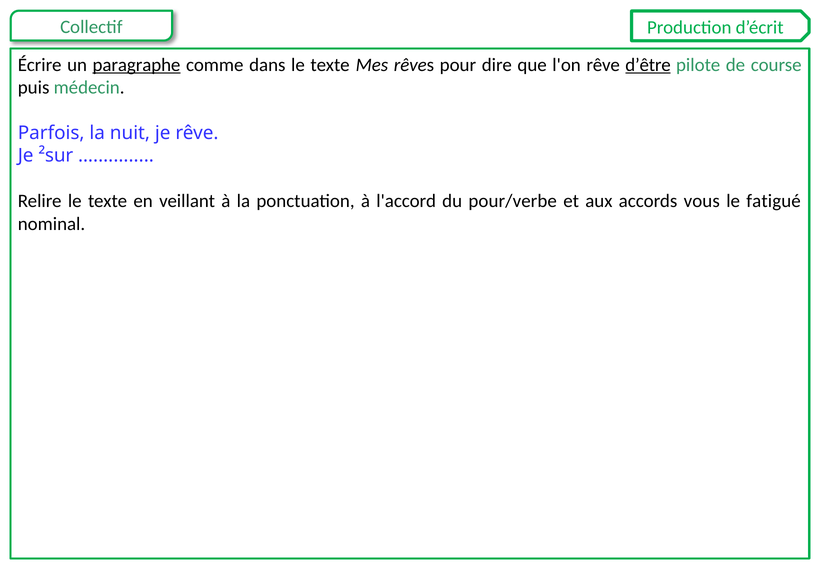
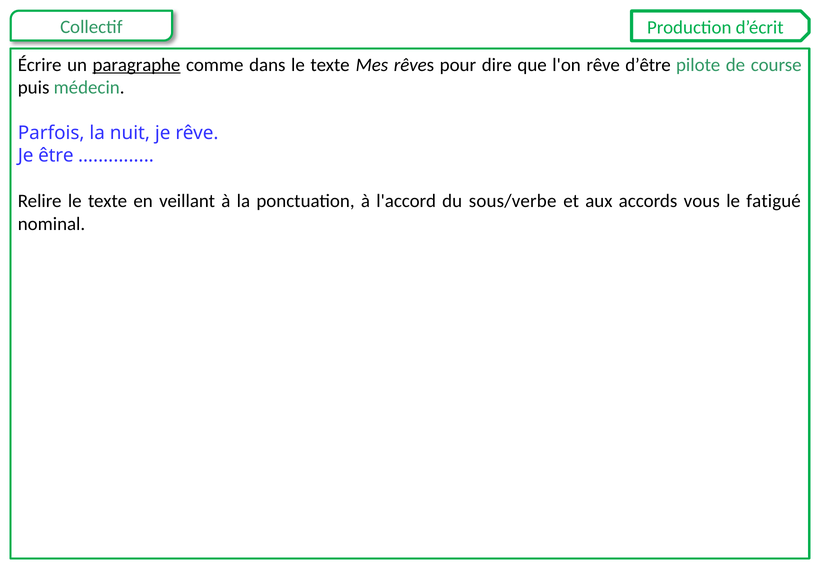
d’être underline: present -> none
²sur: ²sur -> être
pour/verbe: pour/verbe -> sous/verbe
